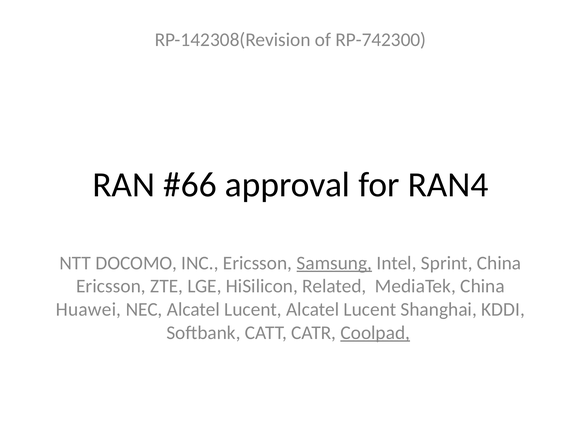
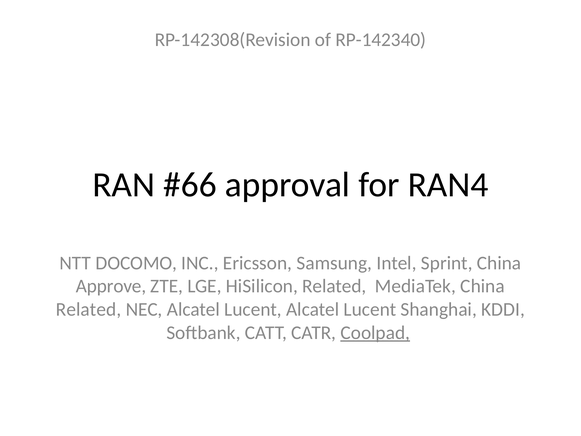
RP-742300: RP-742300 -> RP-142340
Samsung underline: present -> none
Ericsson at (111, 286): Ericsson -> Approve
Huawei at (88, 309): Huawei -> Related
